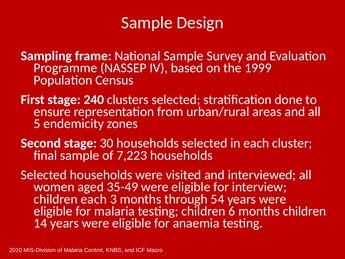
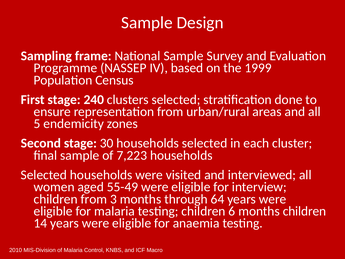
35-49: 35-49 -> 55-49
children each: each -> from
54: 54 -> 64
